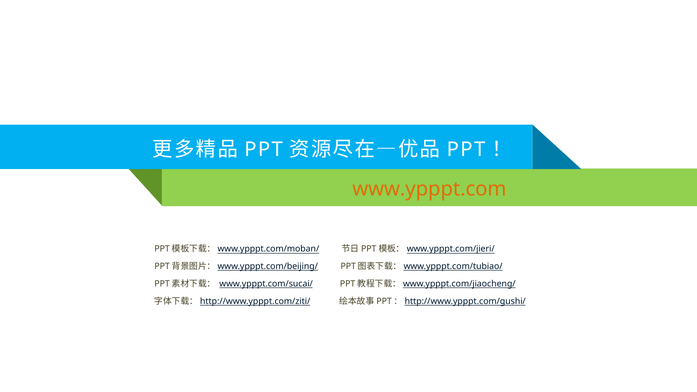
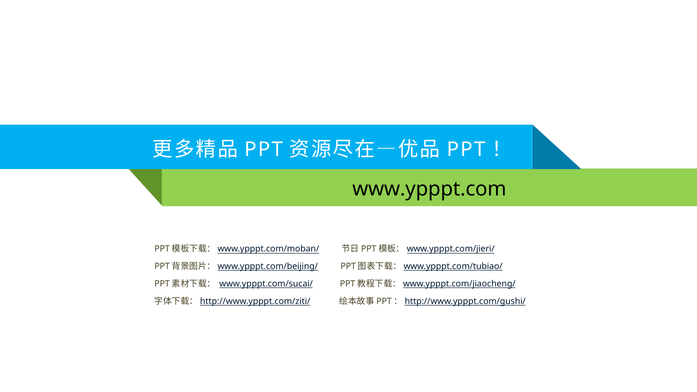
www.ypppt.com colour: orange -> black
